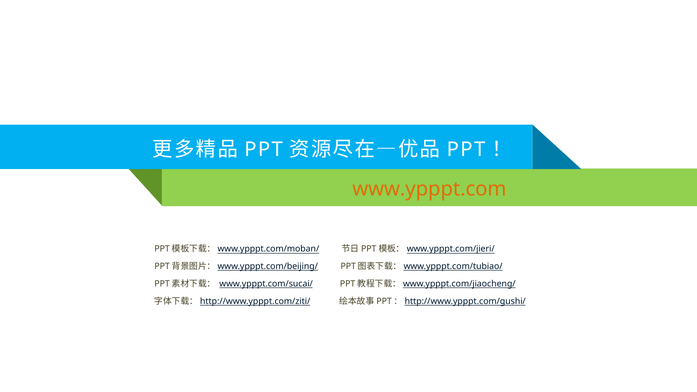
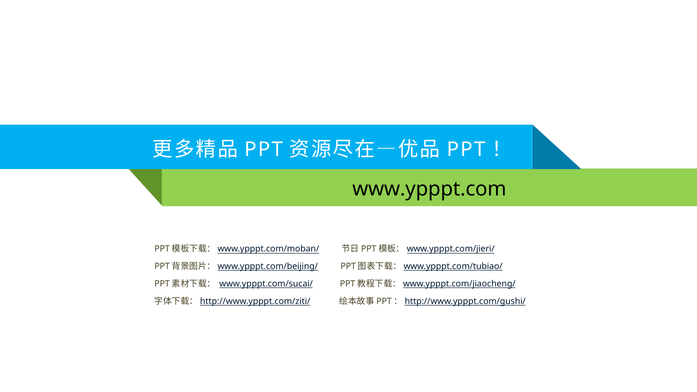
www.ypppt.com colour: orange -> black
